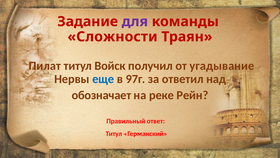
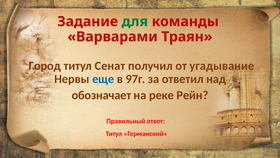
для colour: purple -> green
Сложности: Сложности -> Варварами
Пилат: Пилат -> Город
Войск: Войск -> Сенат
